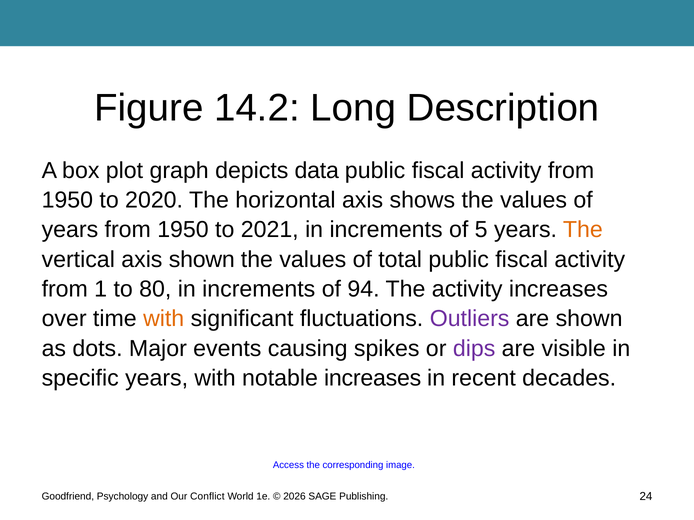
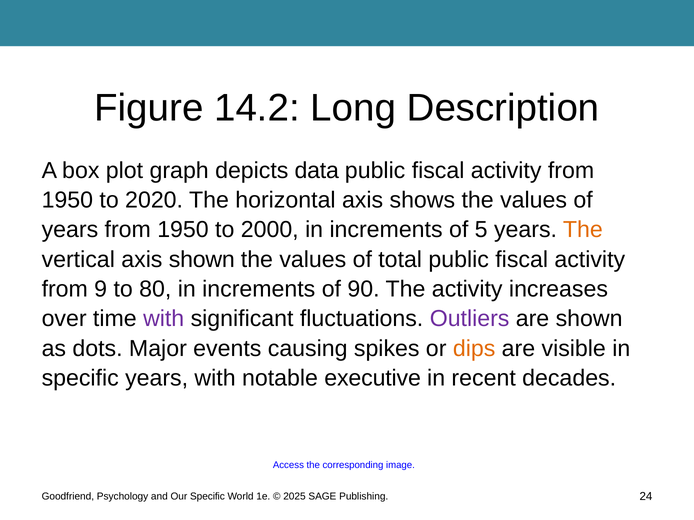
2021: 2021 -> 2000
1: 1 -> 9
94: 94 -> 90
with at (164, 319) colour: orange -> purple
dips colour: purple -> orange
notable increases: increases -> executive
Our Conflict: Conflict -> Specific
2026: 2026 -> 2025
